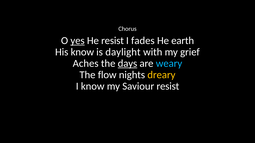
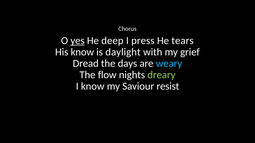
He resist: resist -> deep
fades: fades -> press
earth: earth -> tears
Aches: Aches -> Dread
days underline: present -> none
dreary colour: yellow -> light green
